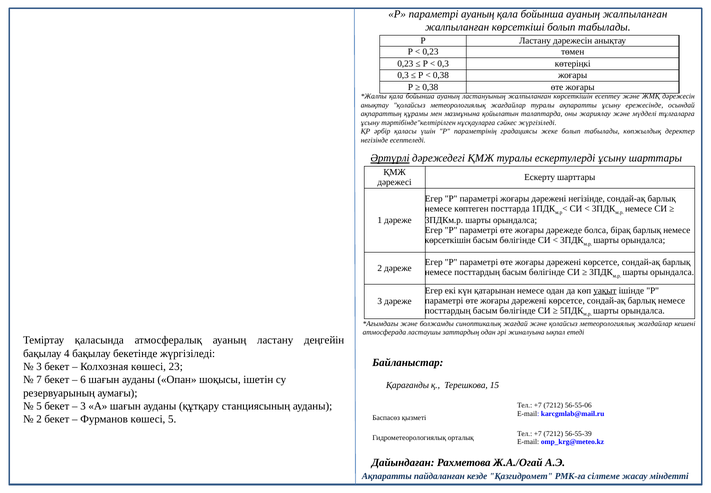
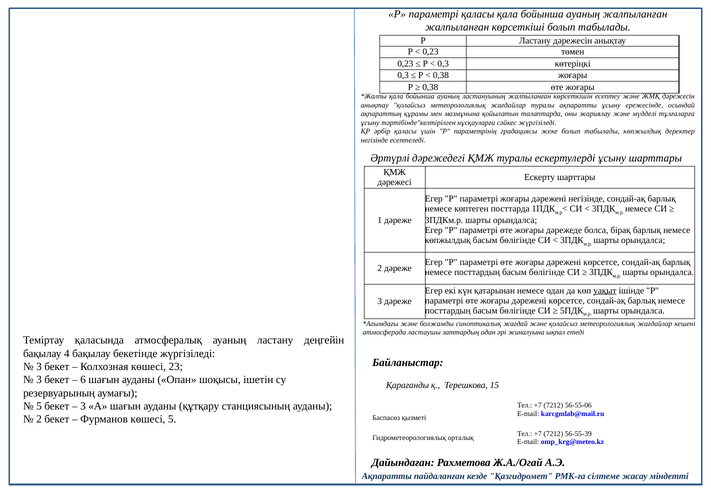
параметрі ауаның: ауаның -> қаласы
Әртүрлі underline: present -> none
көрсеткішін at (448, 240): көрсеткішін -> көпжылдық
7 at (39, 379): 7 -> 3
